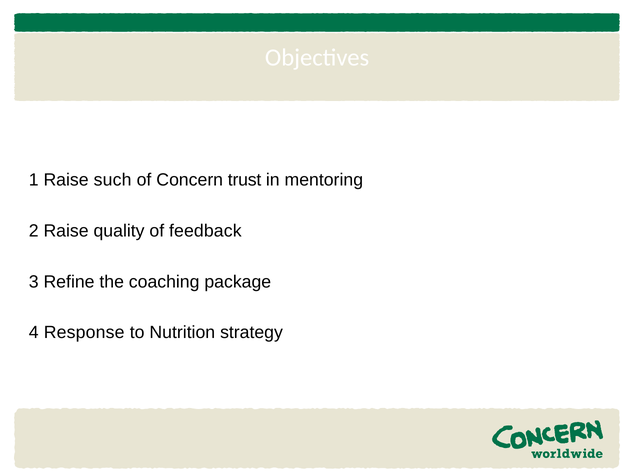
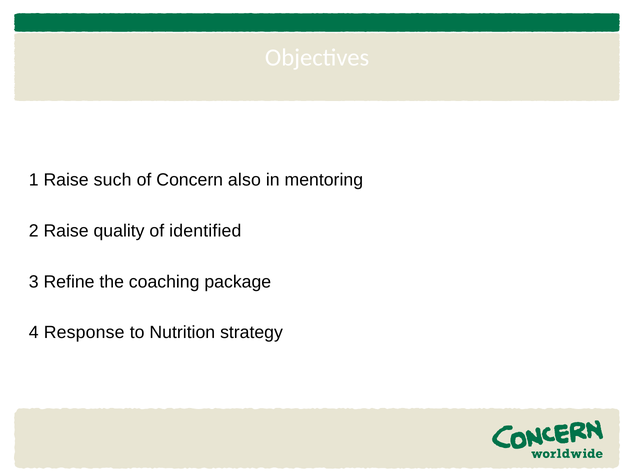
trust: trust -> also
feedback: feedback -> identified
